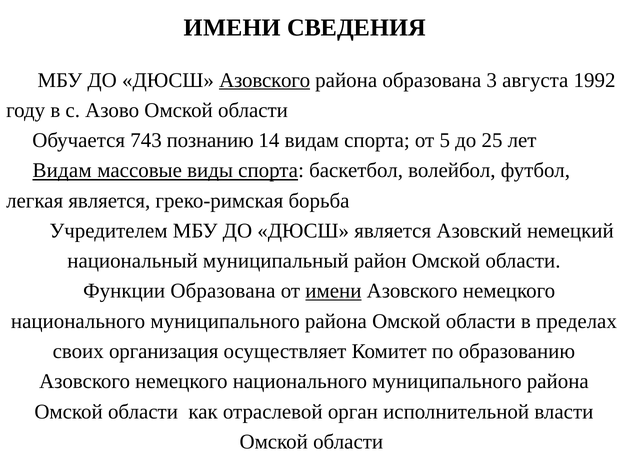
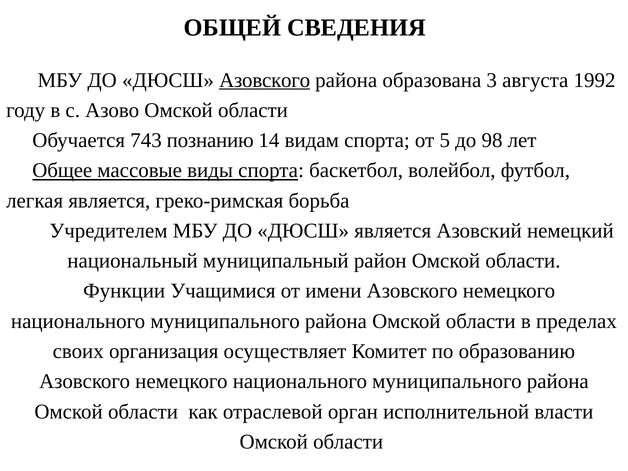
ИМЕНИ at (232, 27): ИМЕНИ -> ОБЩЕЙ
25: 25 -> 98
Видам at (62, 171): Видам -> Общее
Функции Образована: Образована -> Учащимися
имени at (333, 291) underline: present -> none
